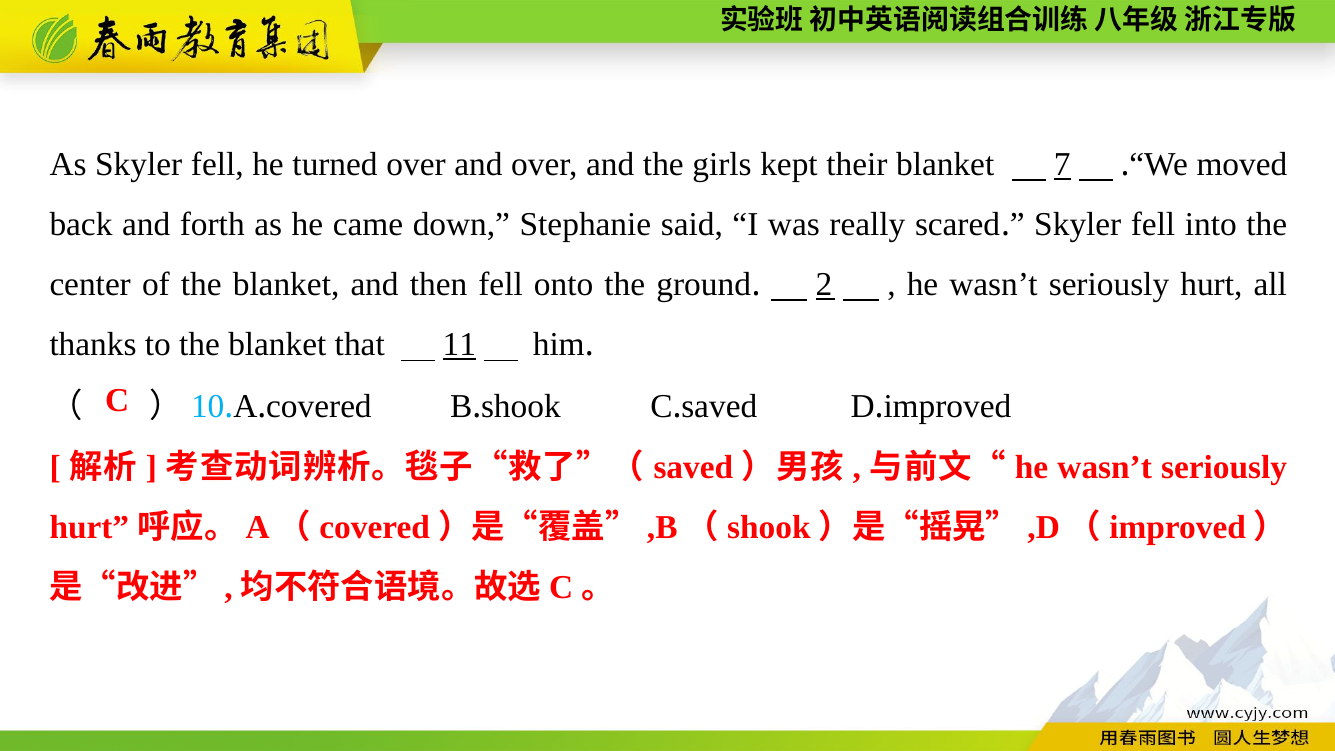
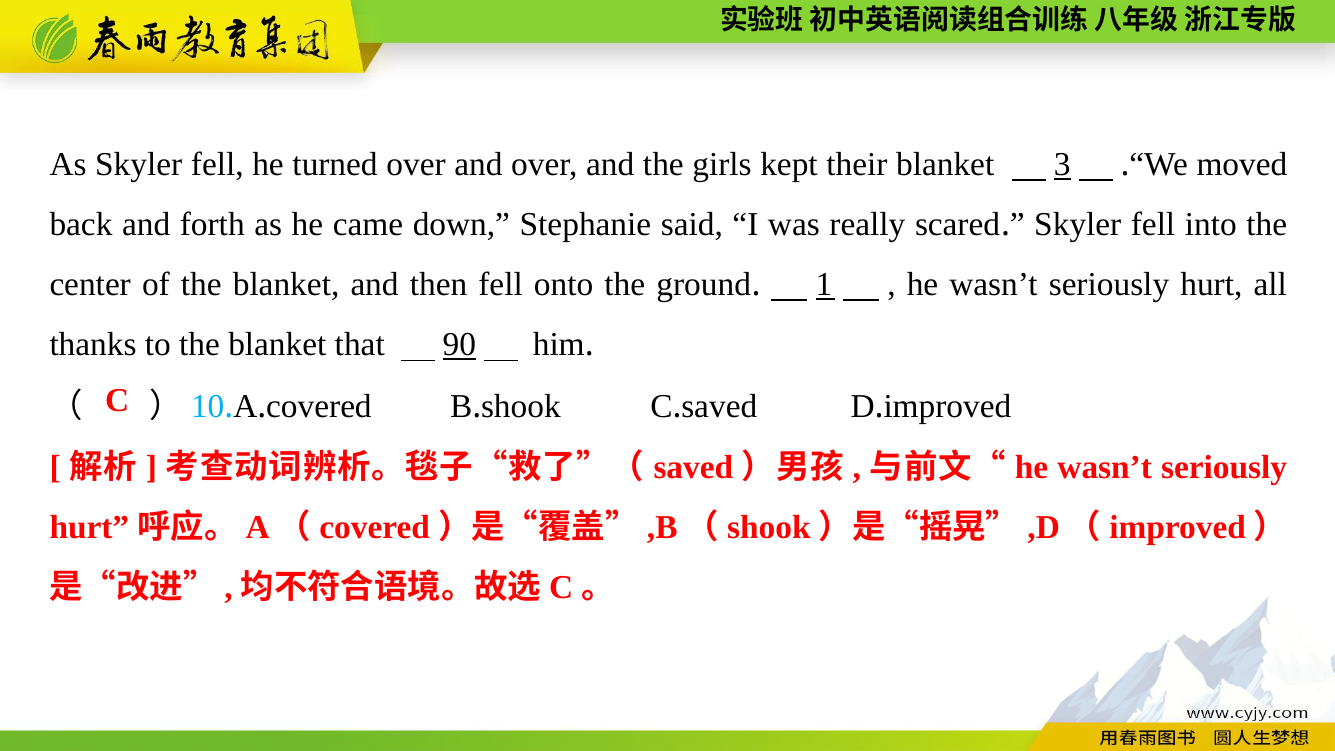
7: 7 -> 3
2: 2 -> 1
11: 11 -> 90
